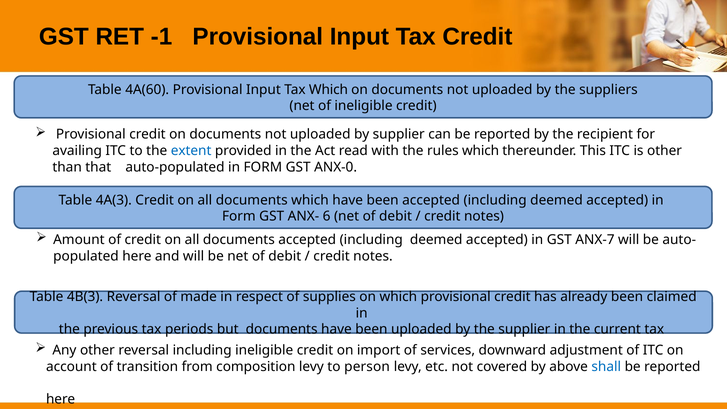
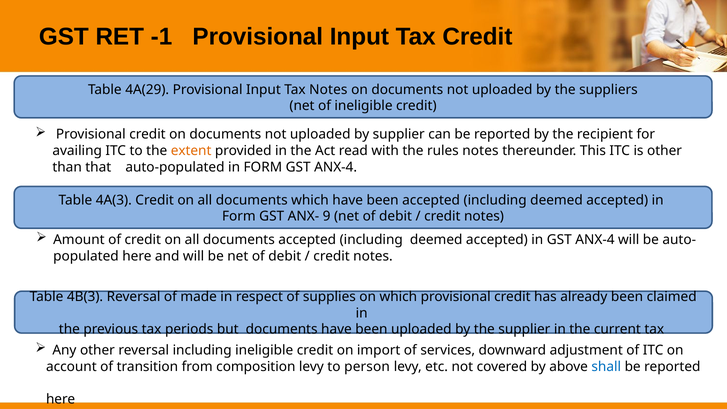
4A(60: 4A(60 -> 4A(29
Tax Which: Which -> Notes
extent colour: blue -> orange
rules which: which -> notes
FORM GST ANX-0: ANX-0 -> ANX-4
6: 6 -> 9
in GST ANX-7: ANX-7 -> ANX-4
